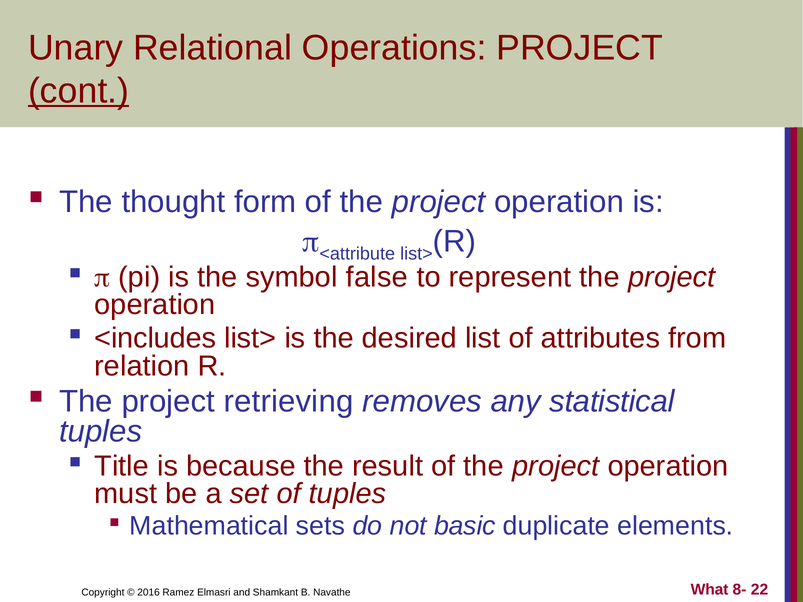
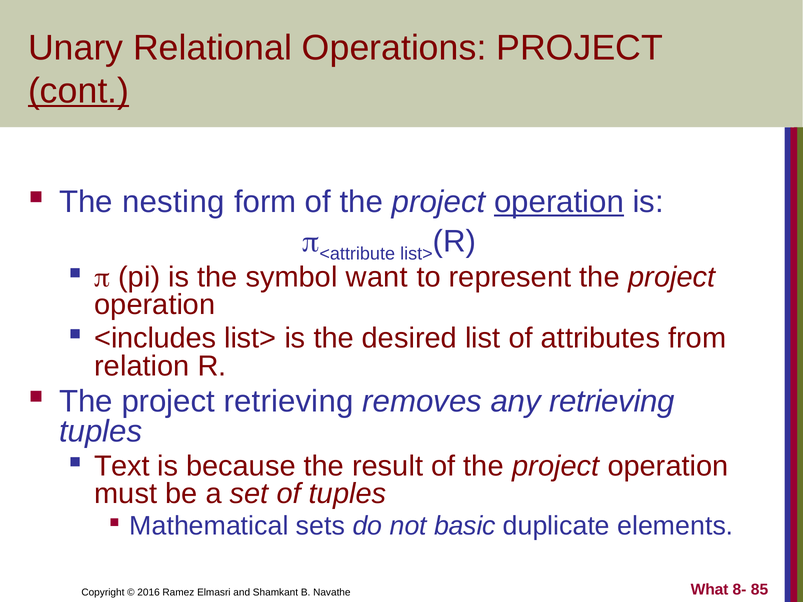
thought: thought -> nesting
operation at (559, 202) underline: none -> present
false: false -> want
any statistical: statistical -> retrieving
Title: Title -> Text
22: 22 -> 85
